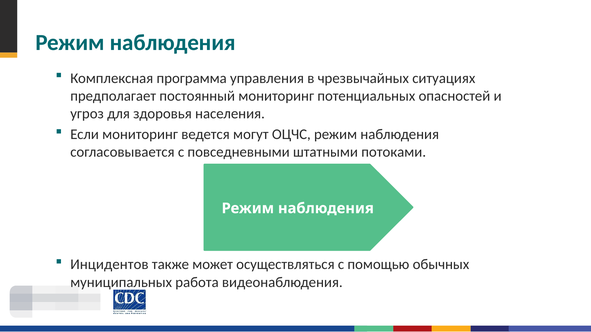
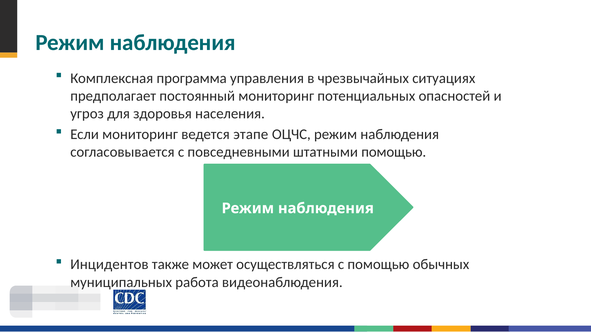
могут: могут -> этапе
штатными потоками: потоками -> помощью
